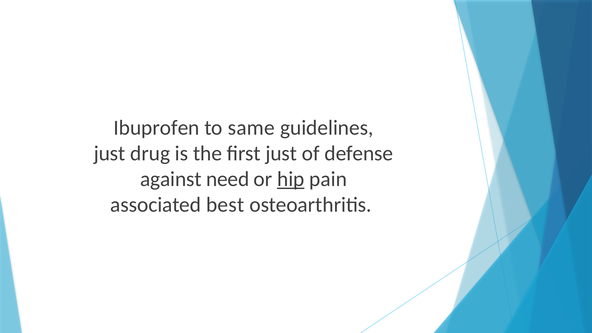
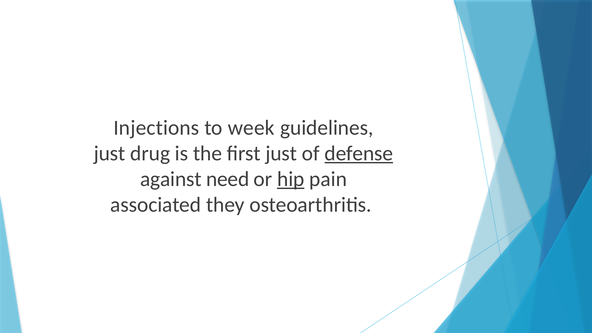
Ibuprofen: Ibuprofen -> Injections
same: same -> week
defense underline: none -> present
best: best -> they
